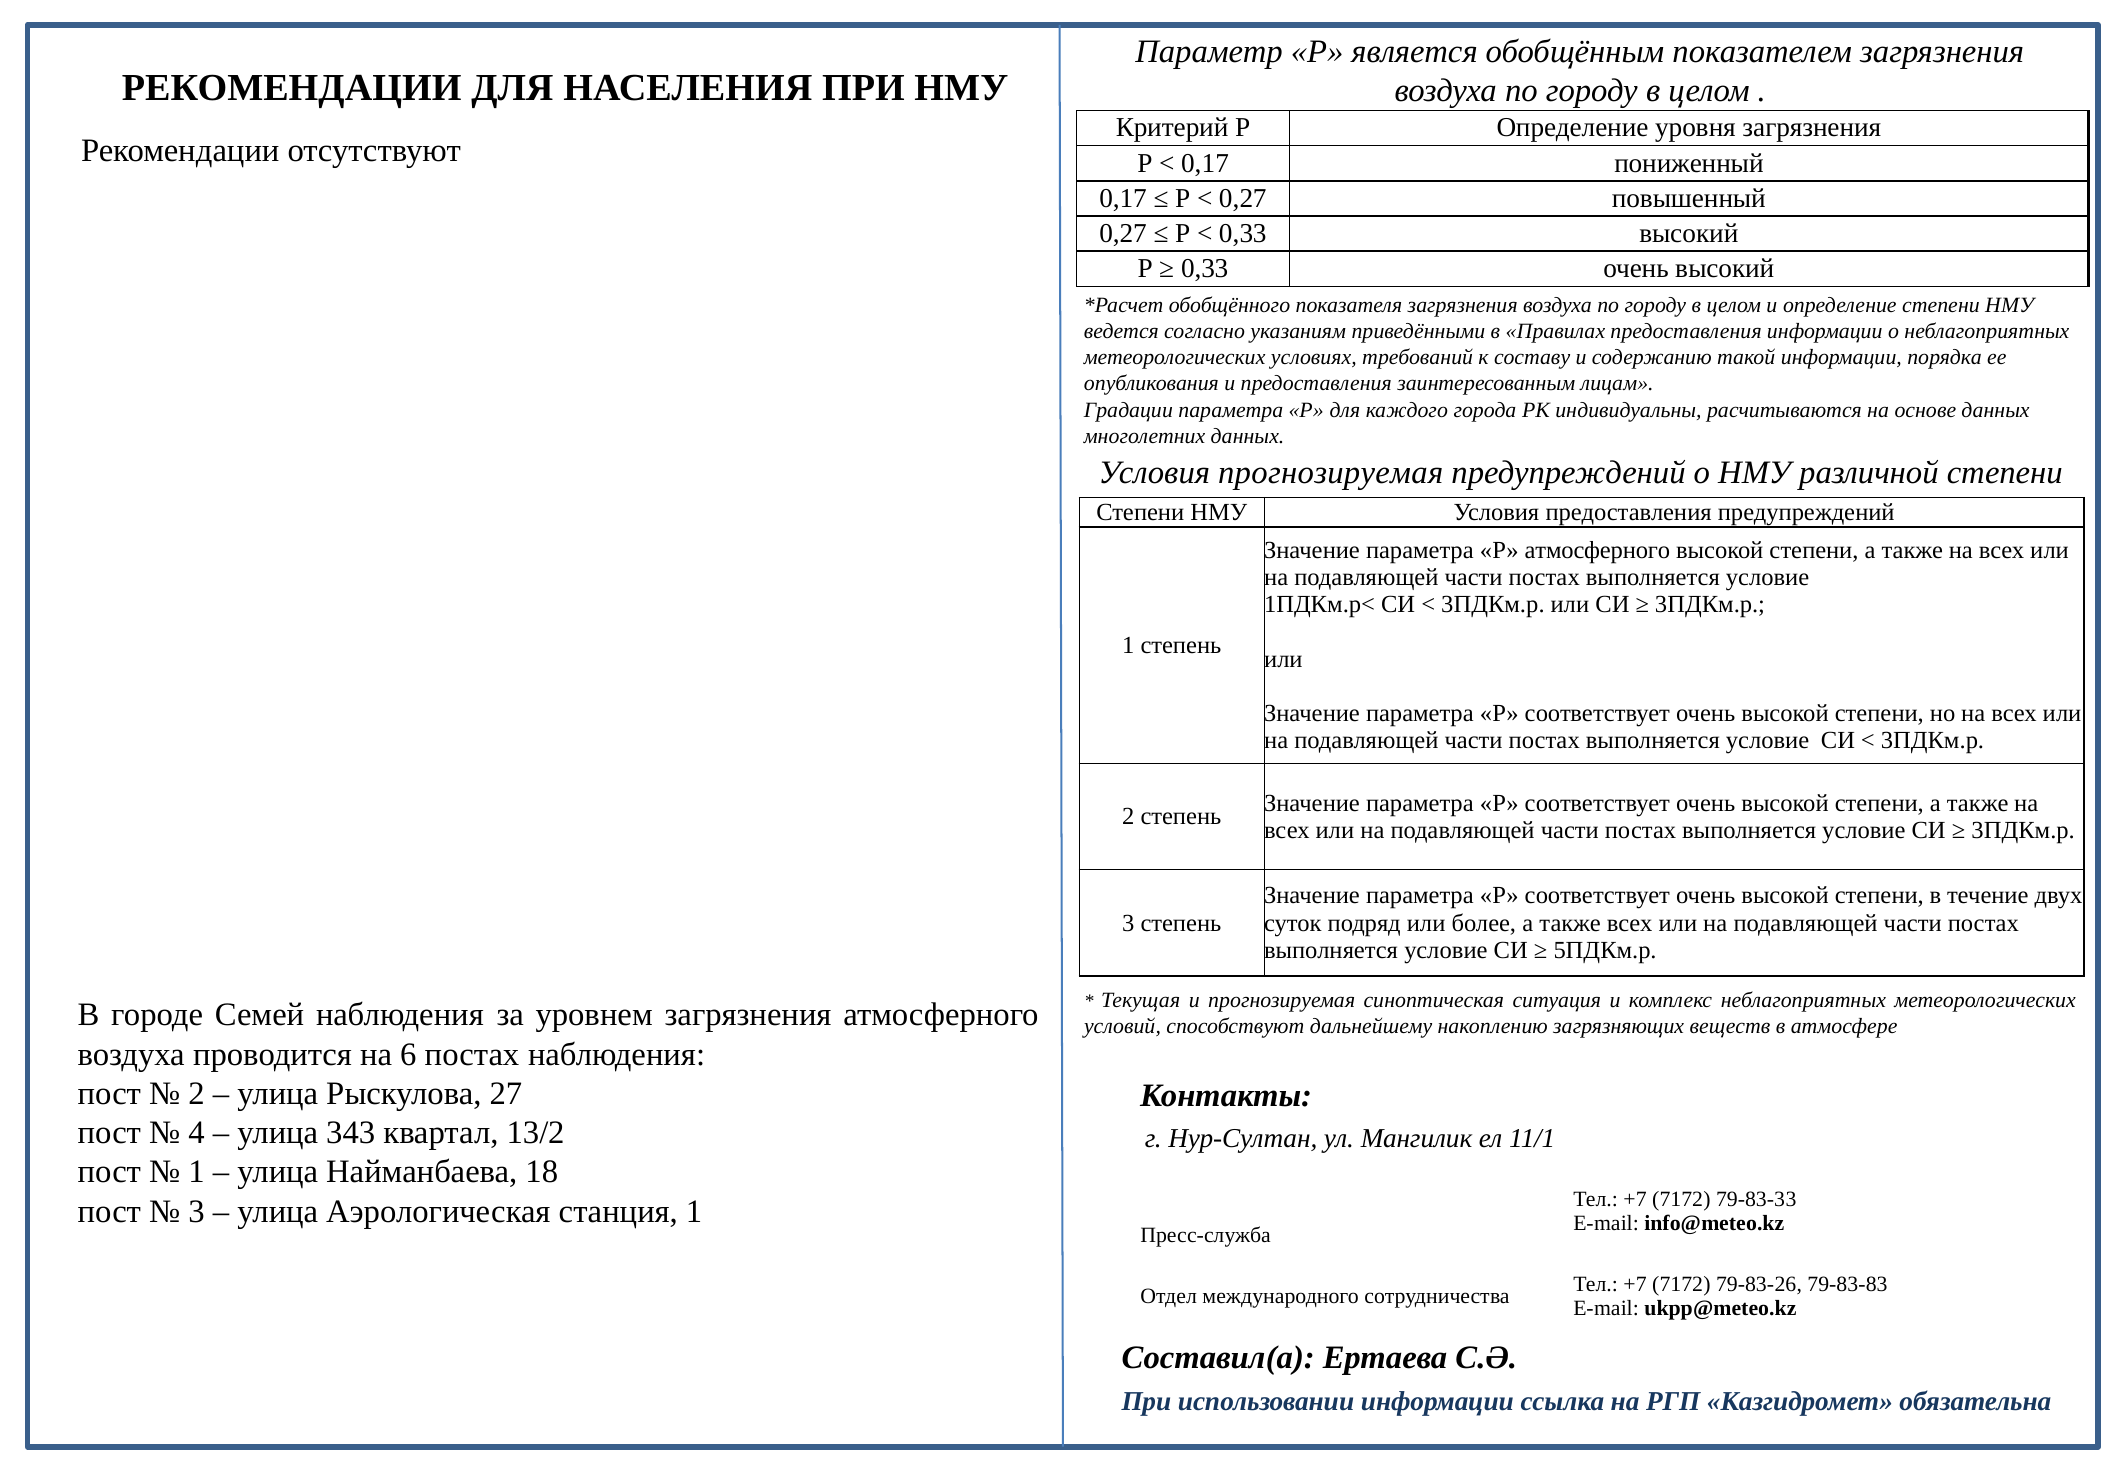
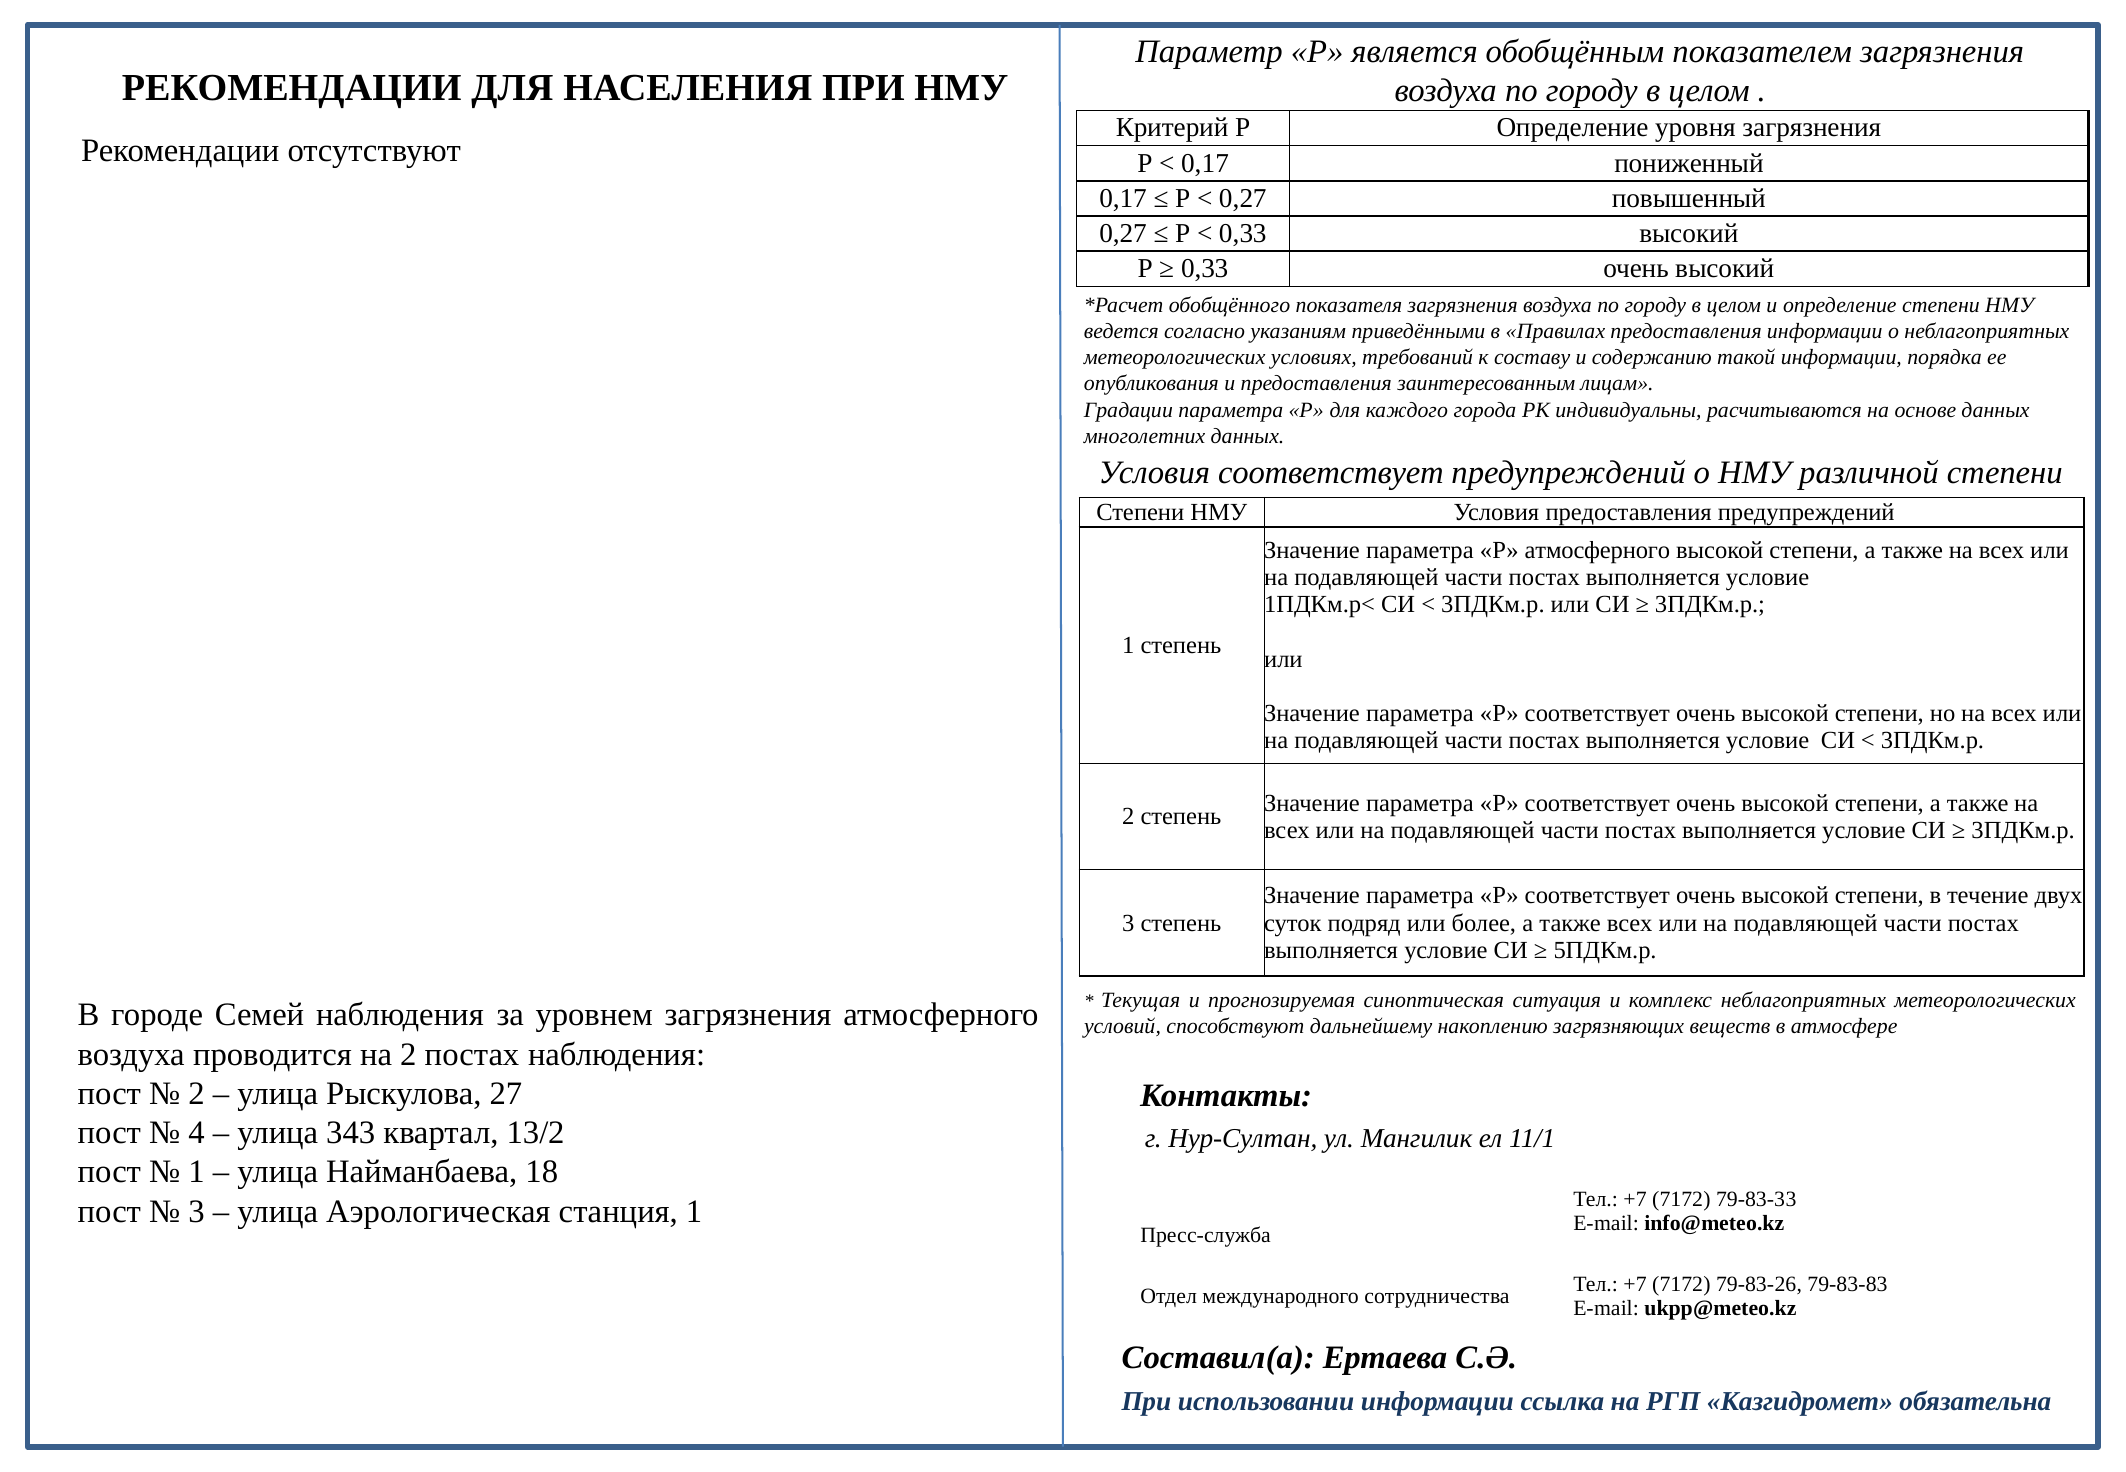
Условия прогнозируемая: прогнозируемая -> соответствует
на 6: 6 -> 2
